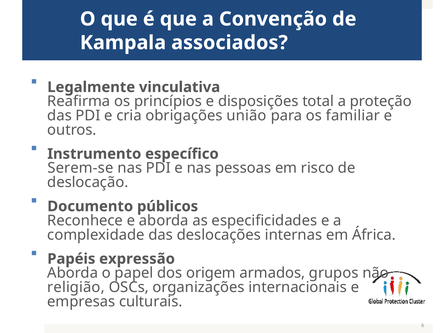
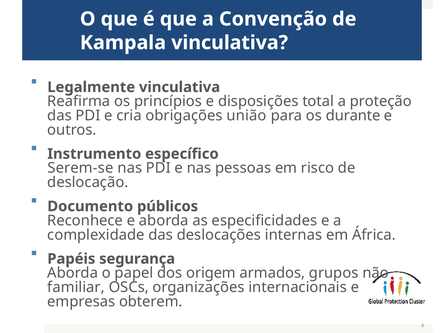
Kampala associados: associados -> vinculativa
familiar: familiar -> durante
expressão: expressão -> segurança
religião: religião -> familiar
culturais: culturais -> obterem
